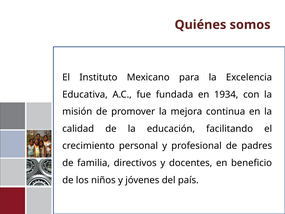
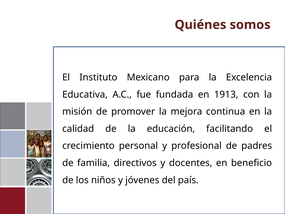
1934: 1934 -> 1913
